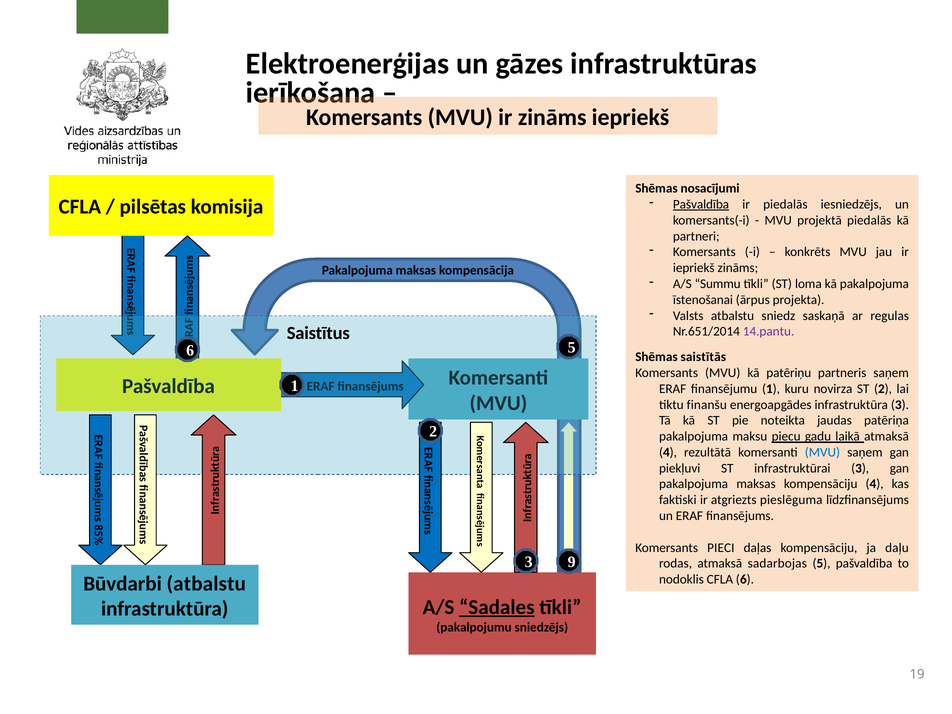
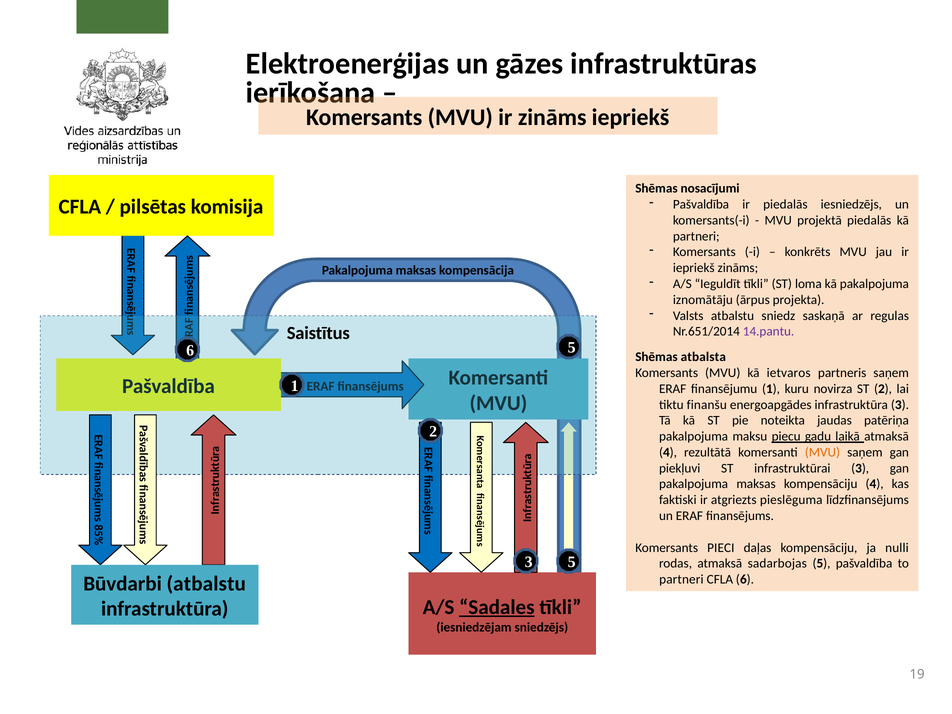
Pašvaldība at (701, 204) underline: present -> none
Summu: Summu -> Ieguldīt
īstenošanai: īstenošanai -> iznomātāju
saistītās: saistītās -> atbalsta
patēriņu: patēriņu -> ietvaros
MVU at (822, 452) colour: blue -> orange
daļu: daļu -> nulli
3 9: 9 -> 5
nodoklis at (681, 579): nodoklis -> partneri
pakalpojumu: pakalpojumu -> iesniedzējam
